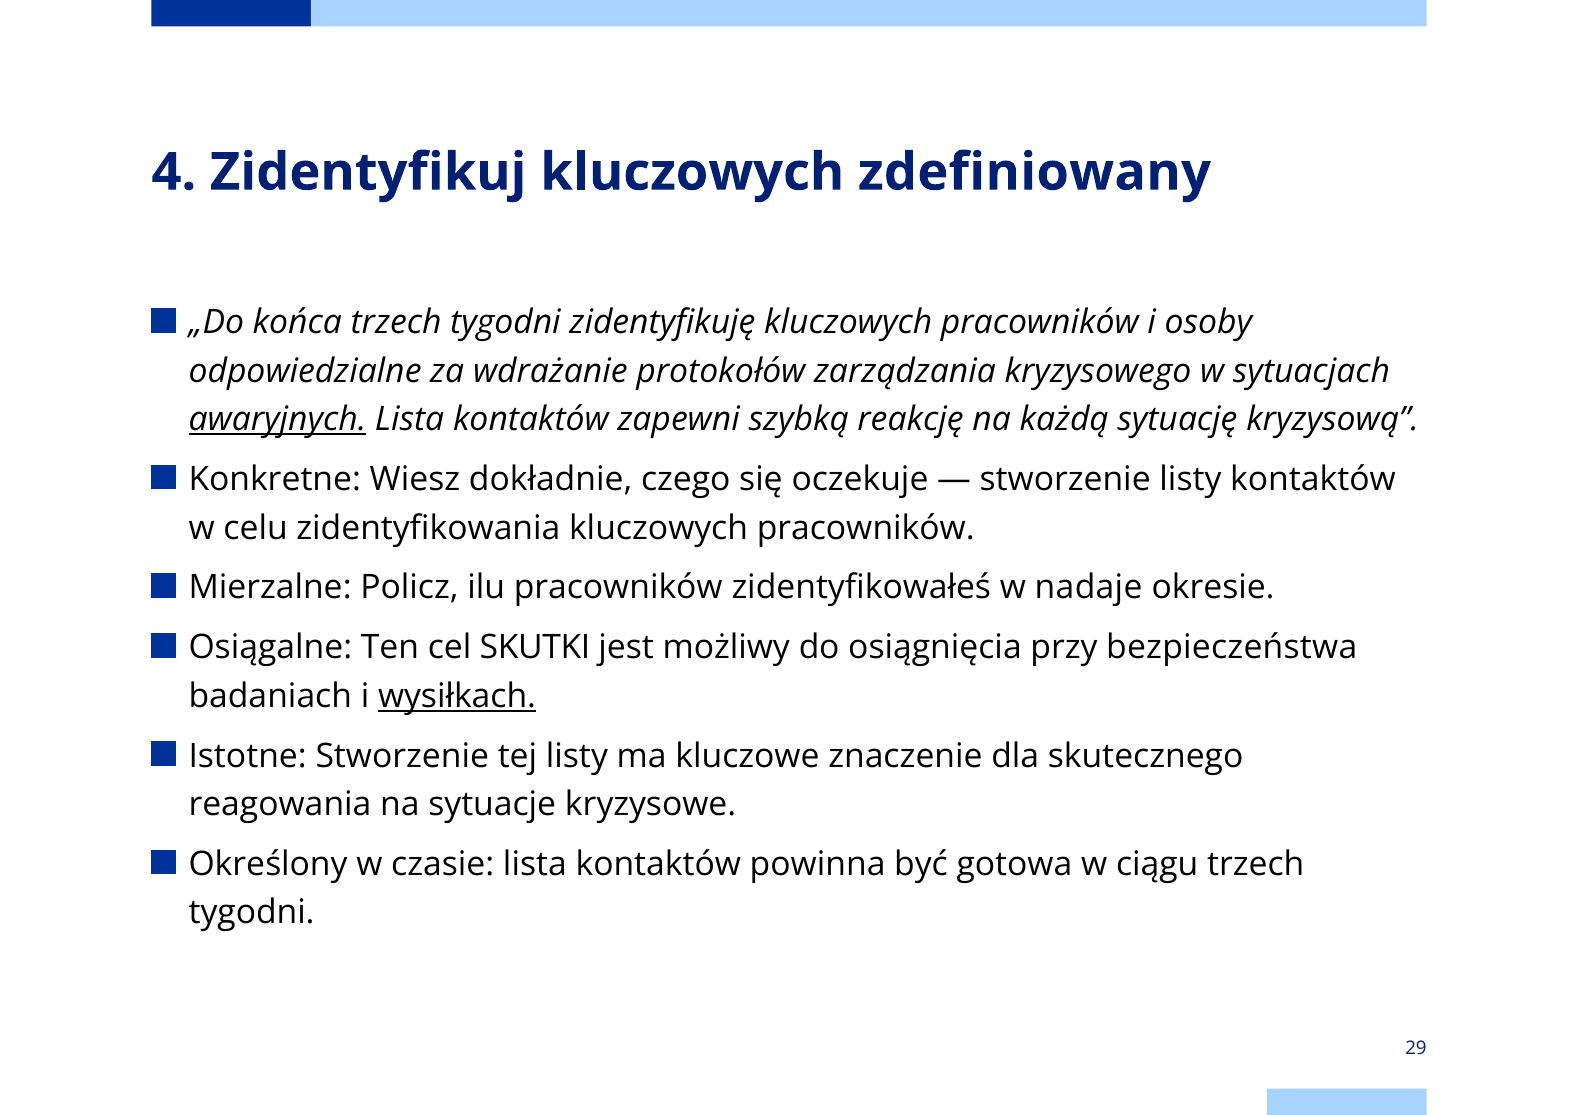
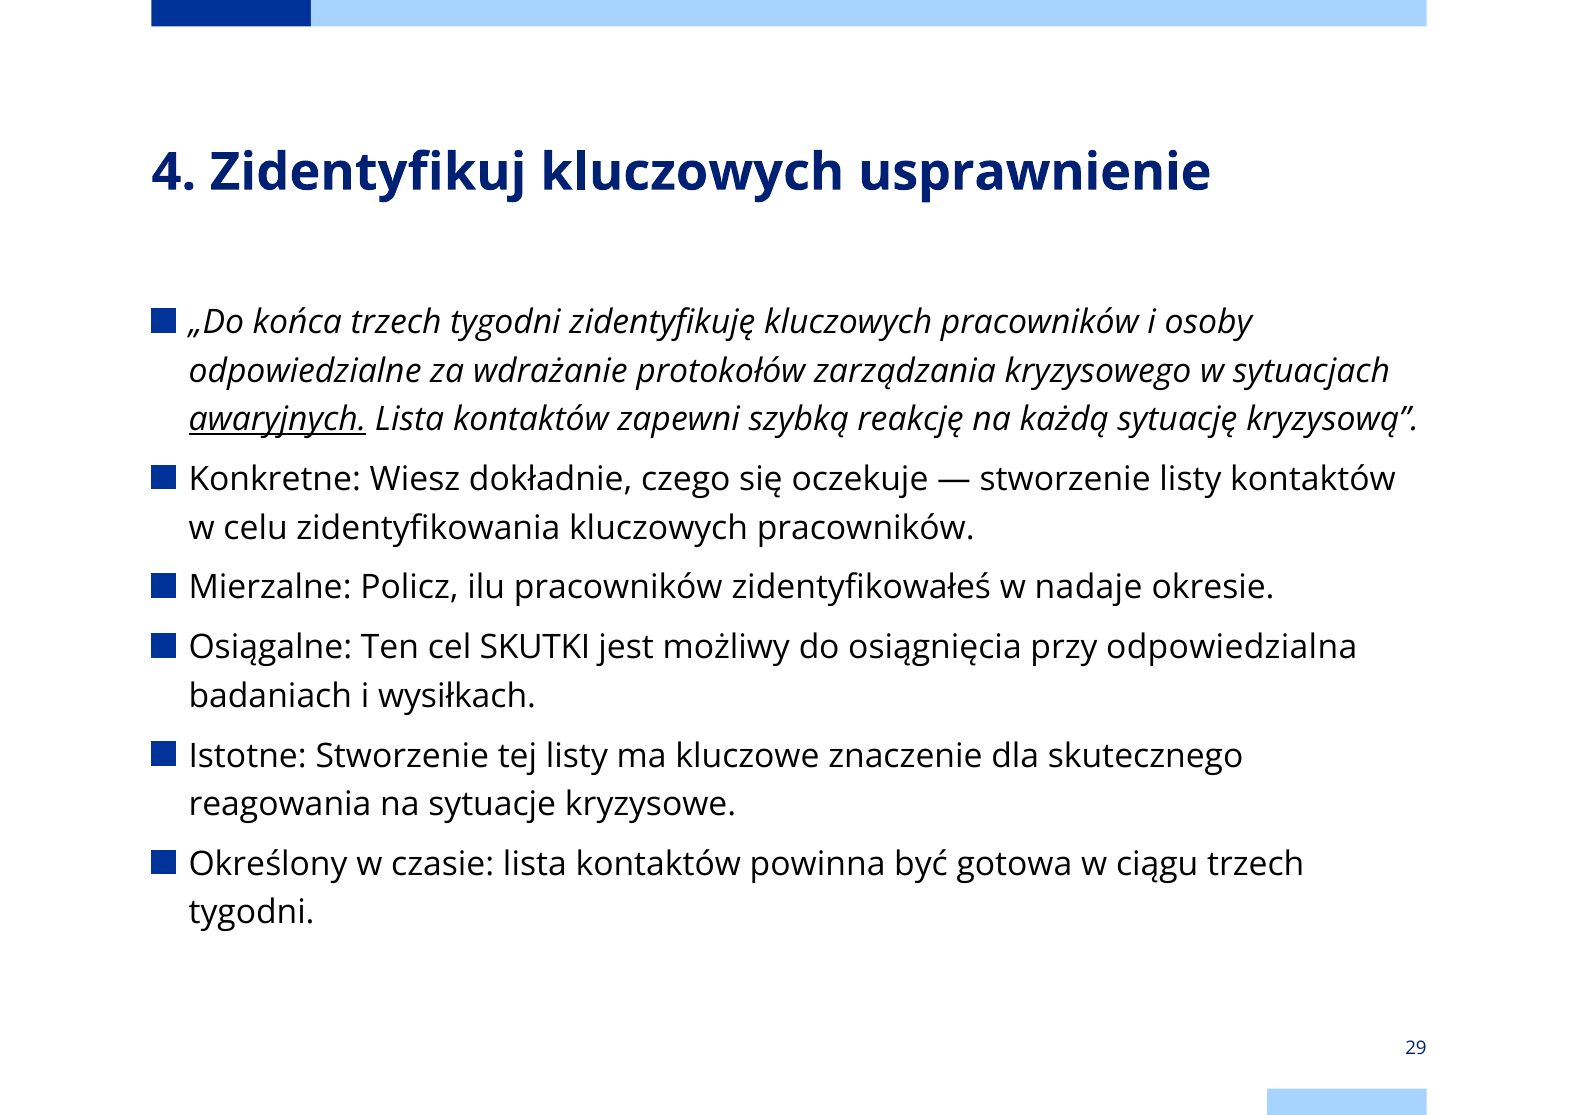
zdefiniowany: zdefiniowany -> usprawnienie
bezpieczeństwa: bezpieczeństwa -> odpowiedzialna
wysiłkach underline: present -> none
